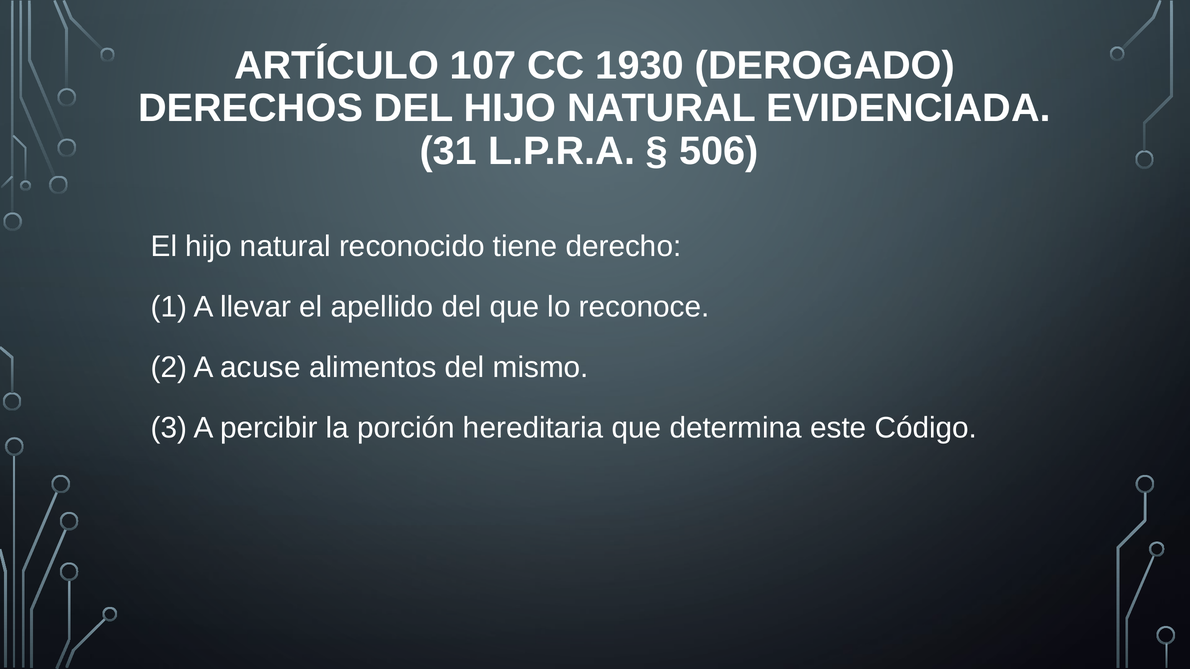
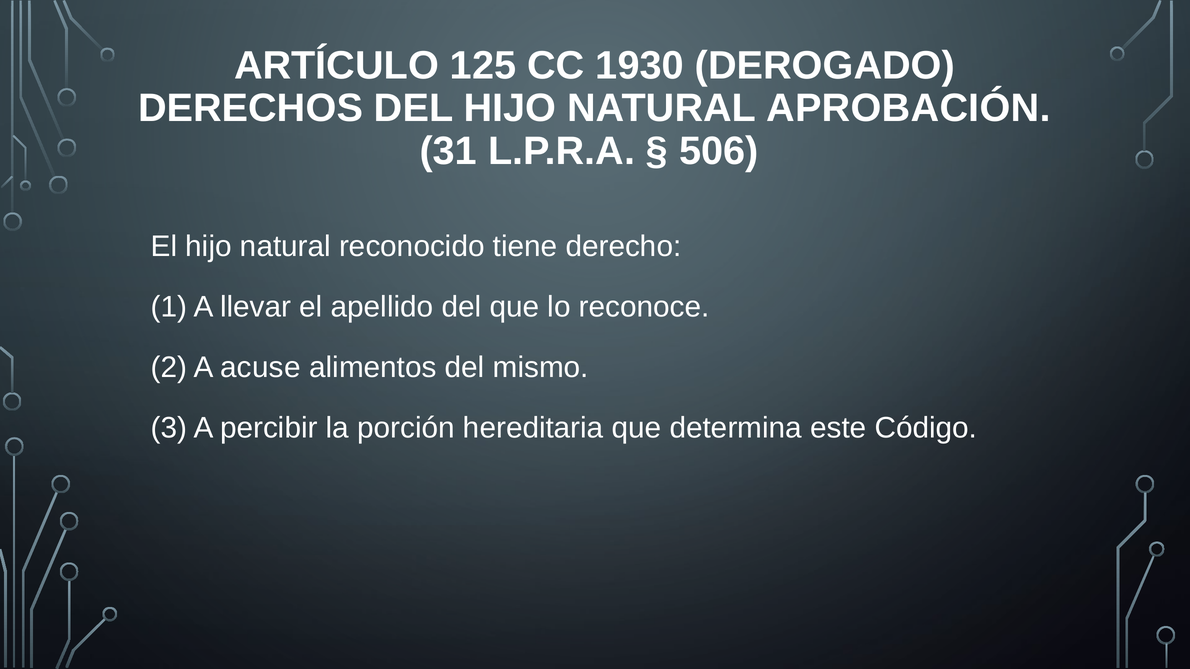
107: 107 -> 125
EVIDENCIADA: EVIDENCIADA -> APROBACIÓN
